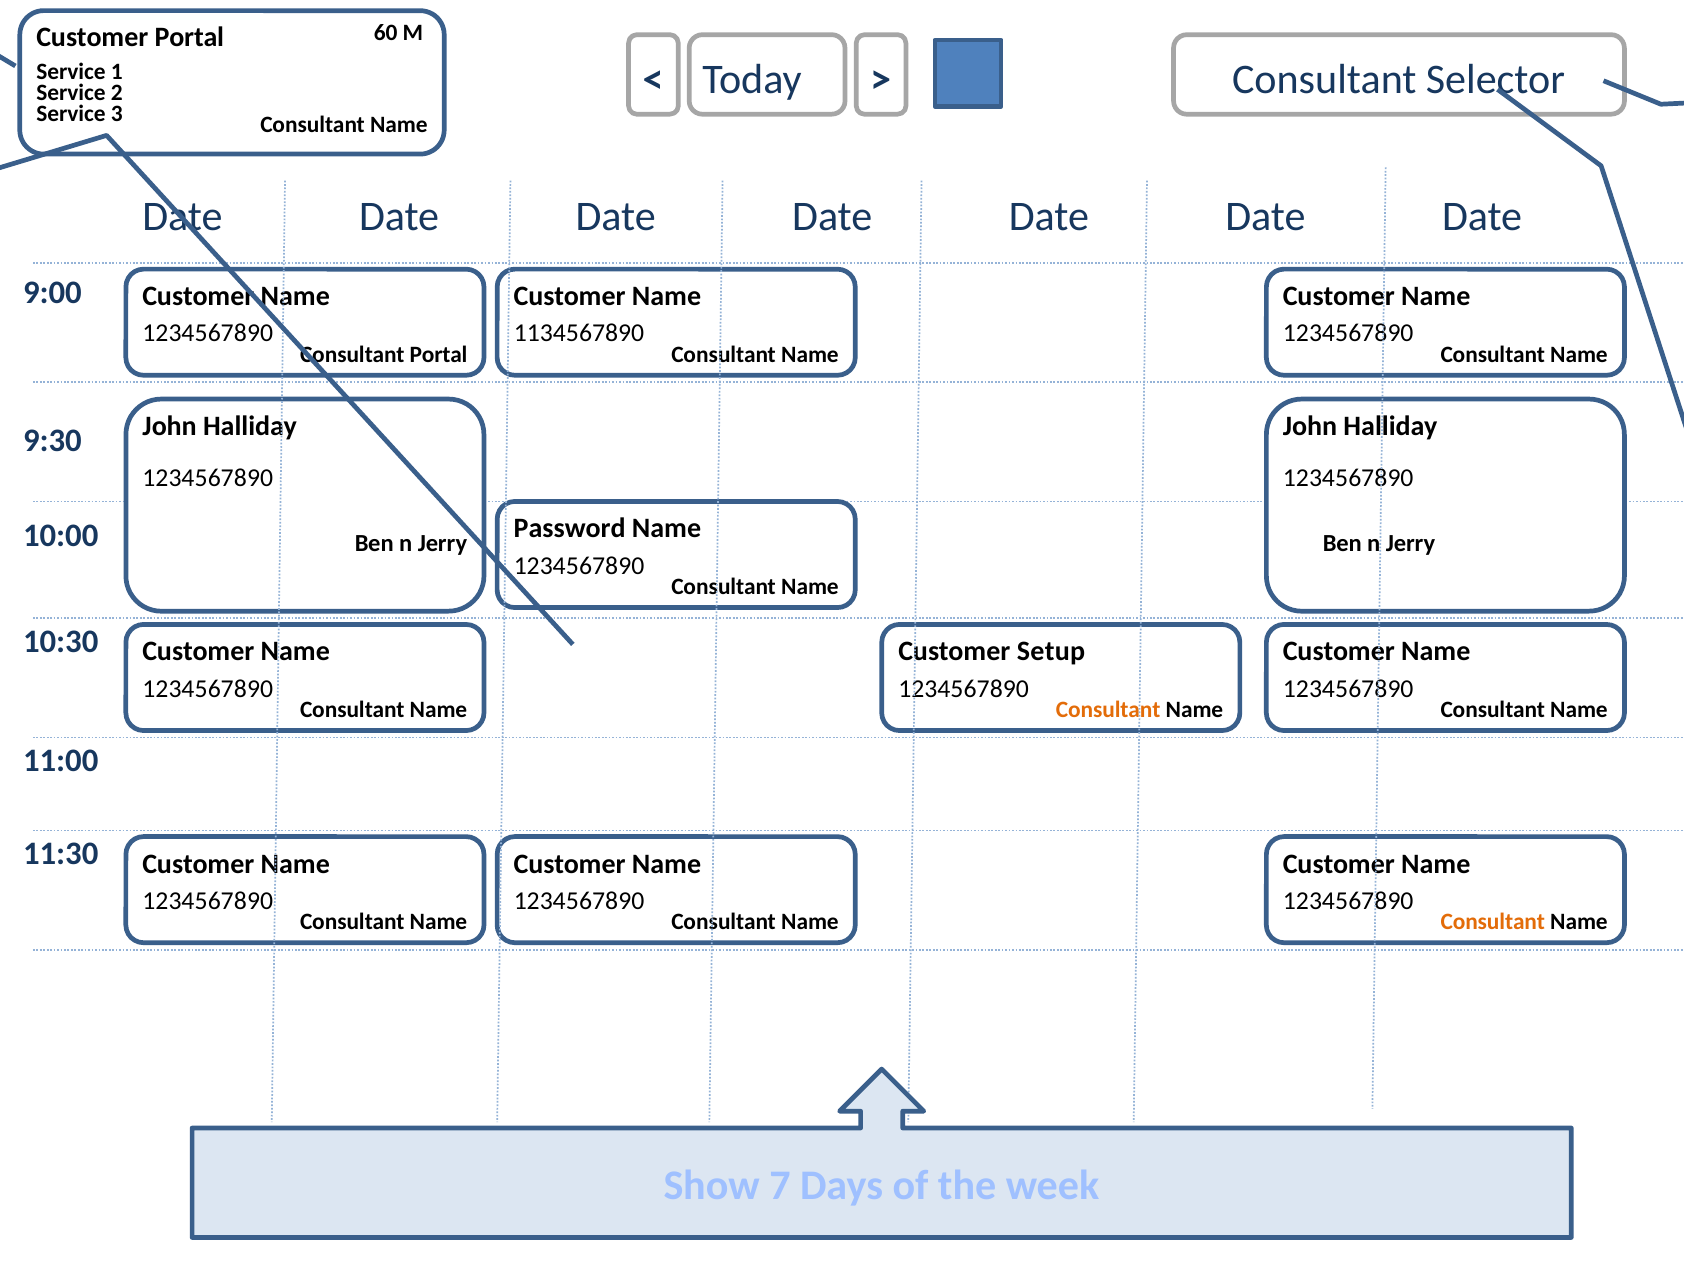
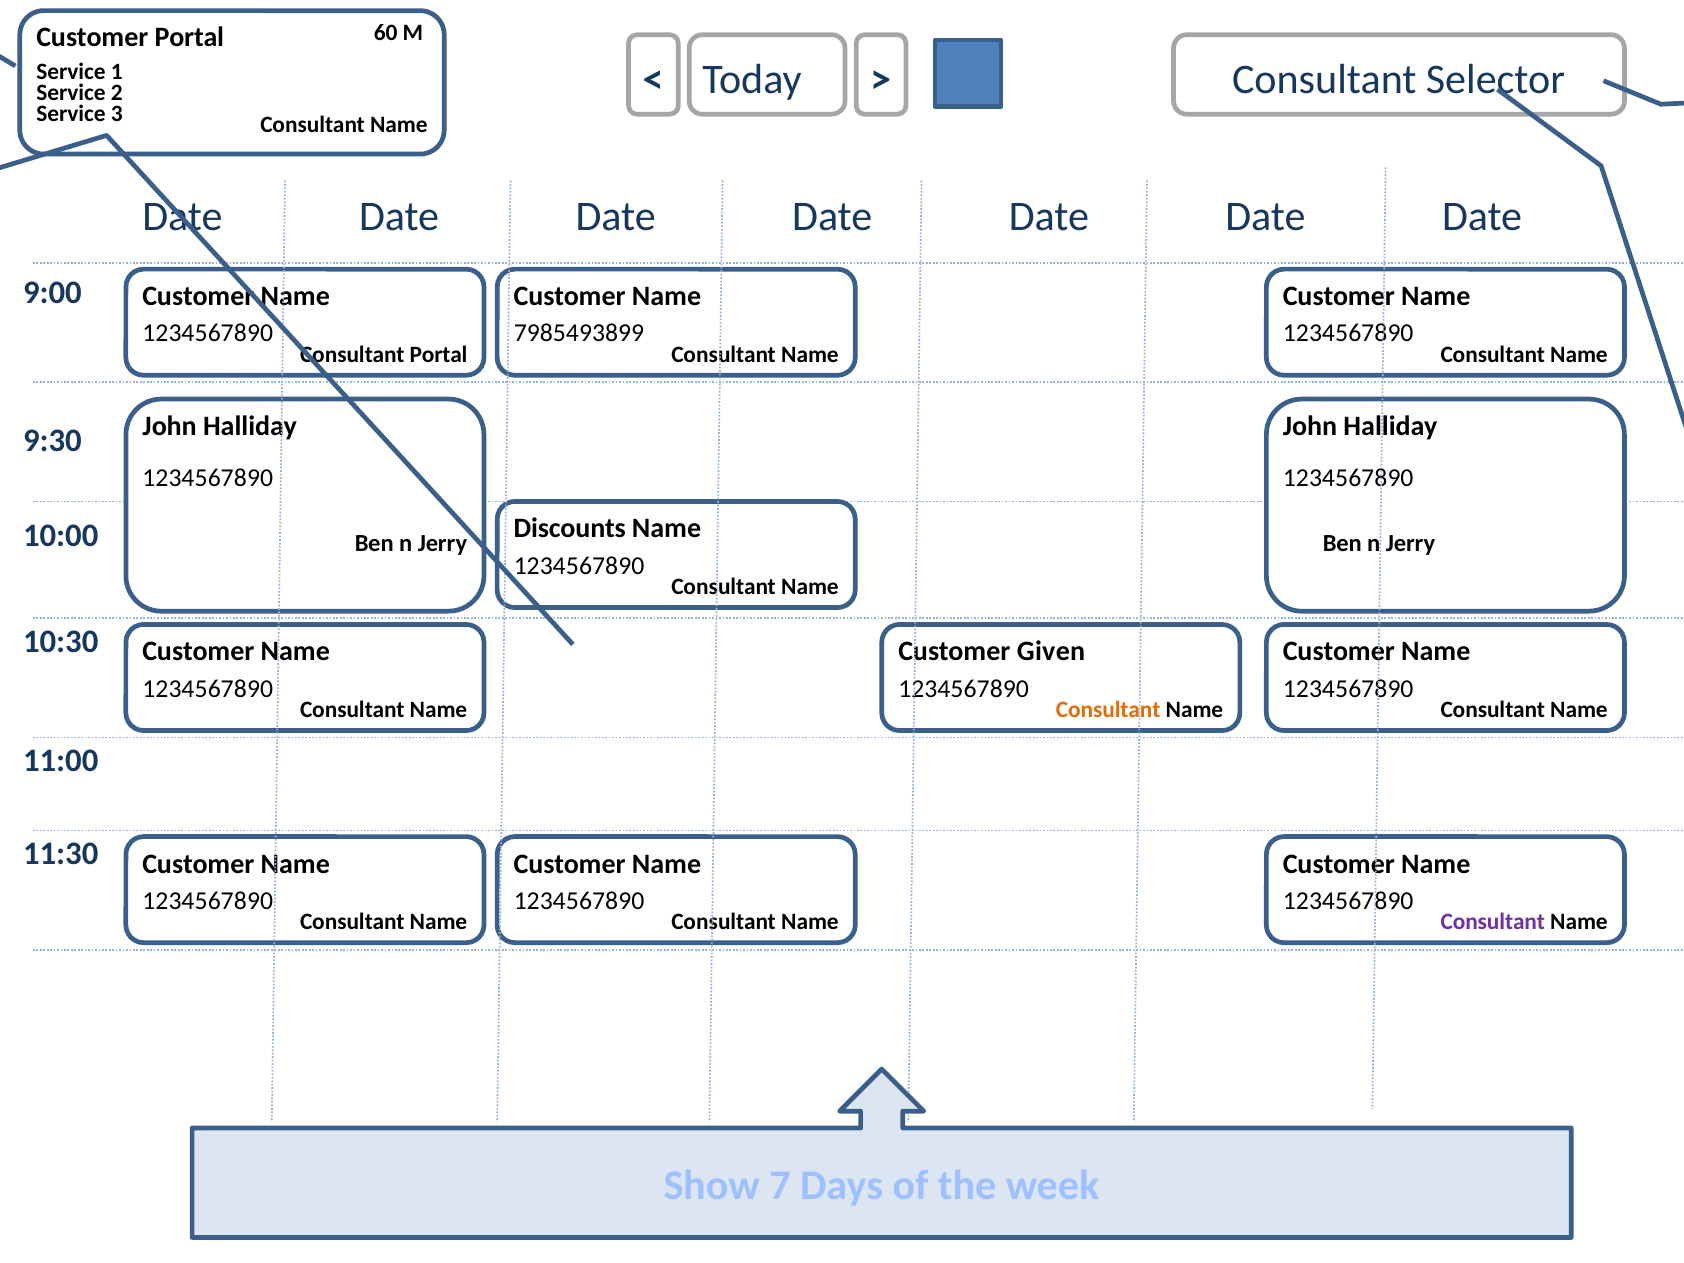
1134567890: 1134567890 -> 7985493899
Password: Password -> Discounts
Setup: Setup -> Given
Consultant at (1493, 922) colour: orange -> purple
